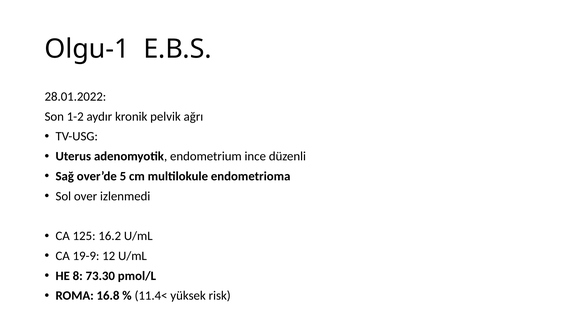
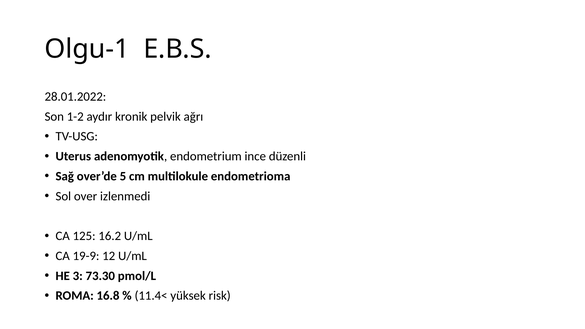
8: 8 -> 3
